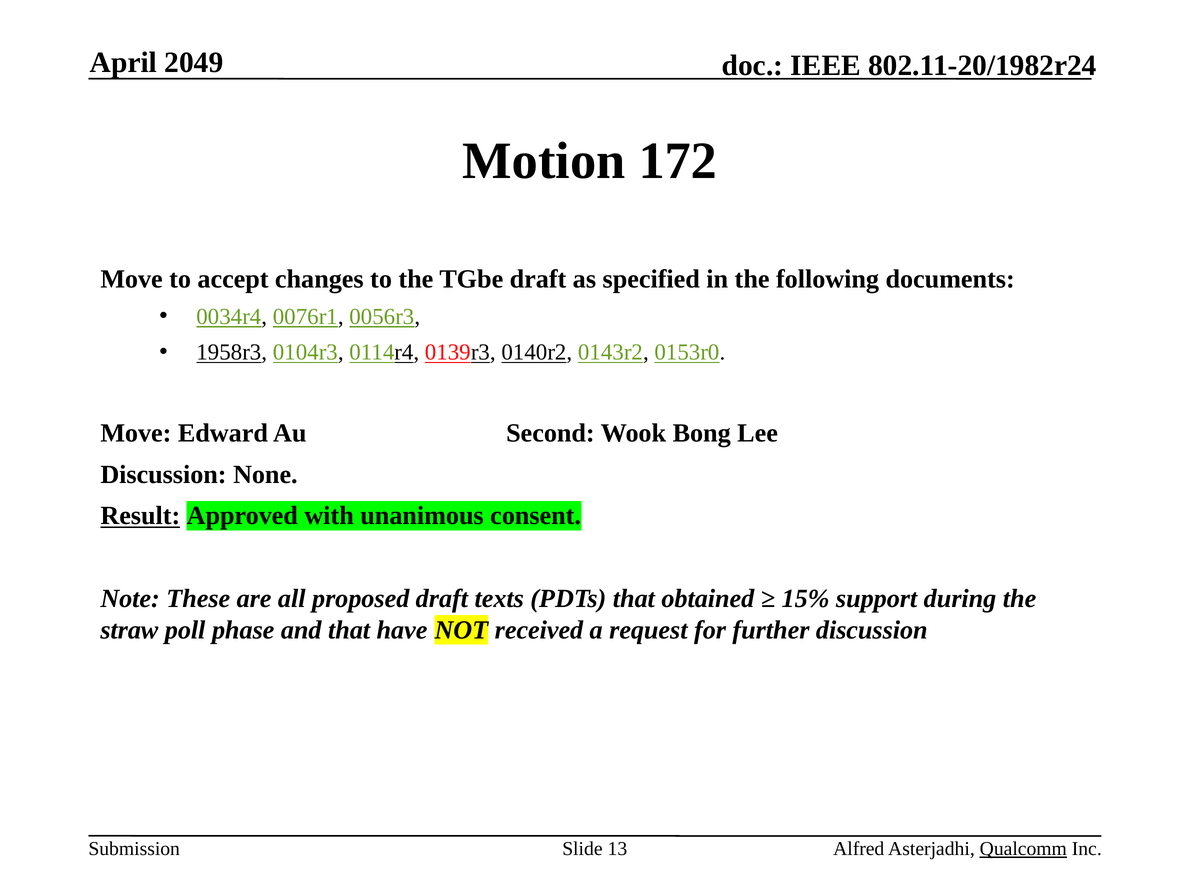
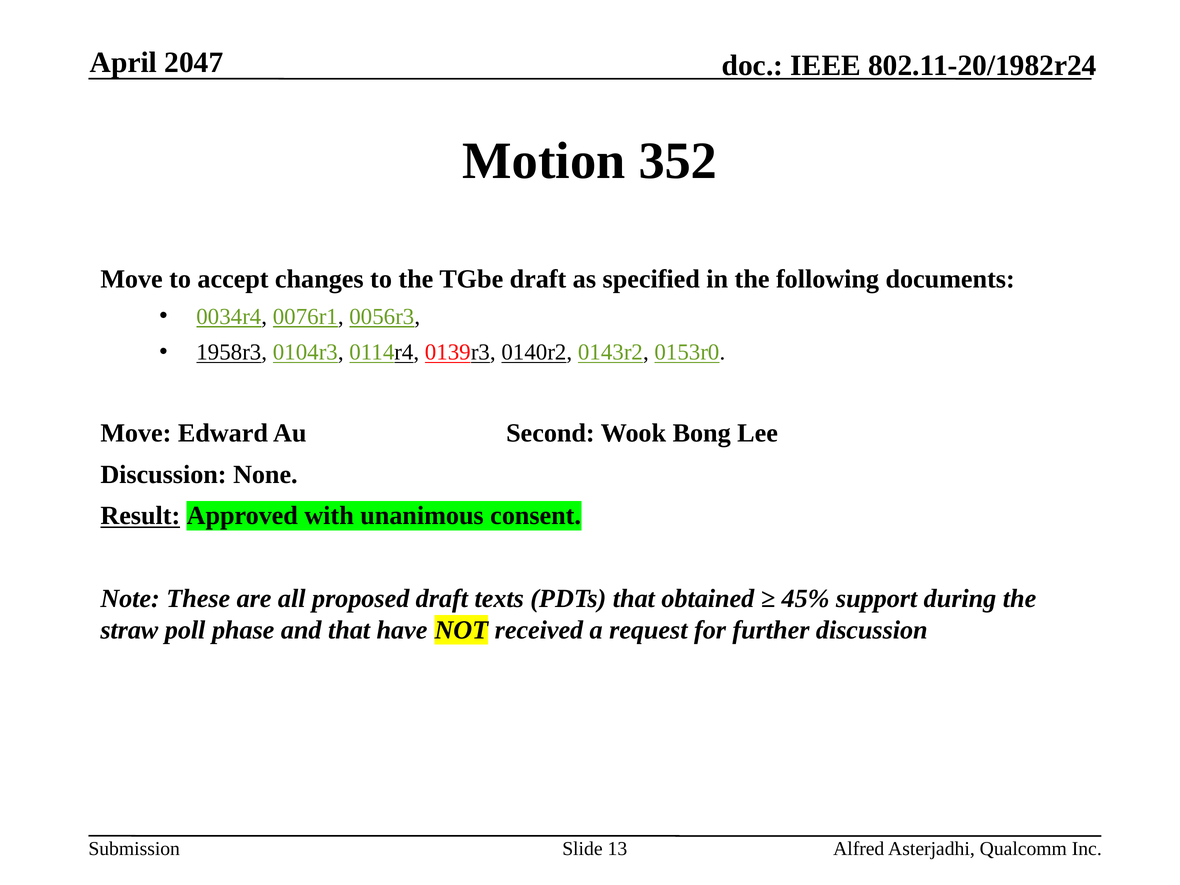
2049: 2049 -> 2047
172: 172 -> 352
15%: 15% -> 45%
Qualcomm underline: present -> none
